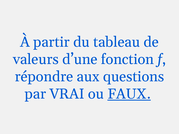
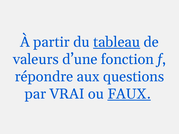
tableau underline: none -> present
